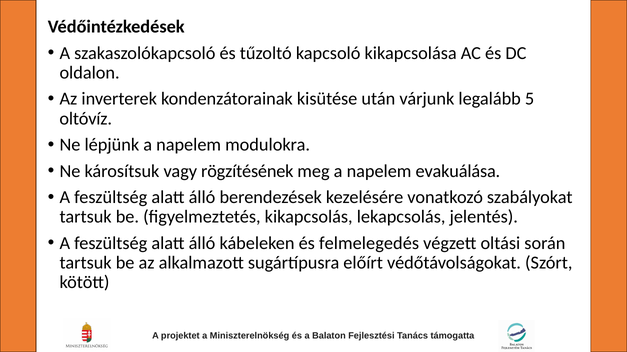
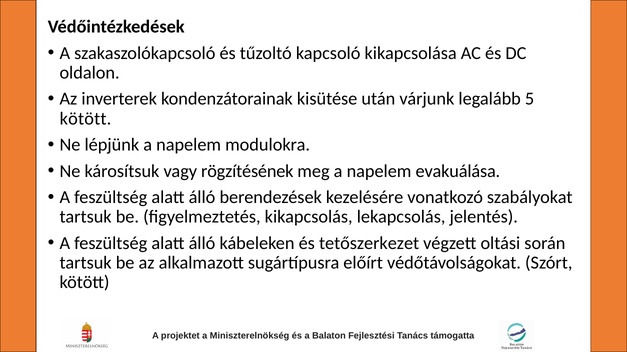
oltóvíz at (86, 119): oltóvíz -> kötött
felmelegedés: felmelegedés -> tetőszerkezet
